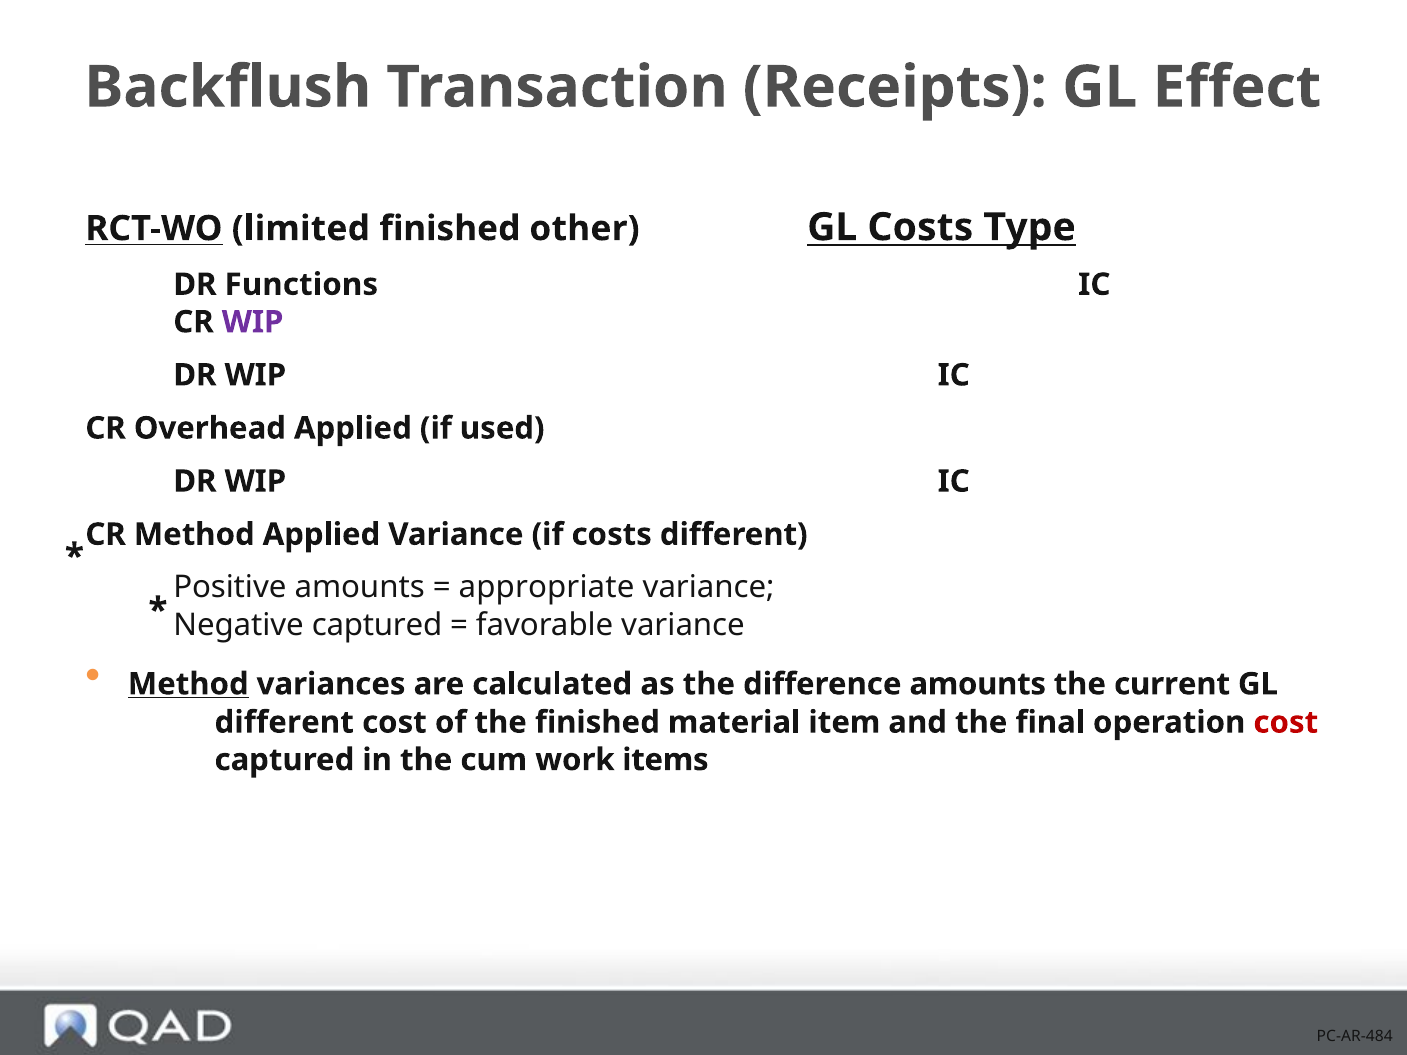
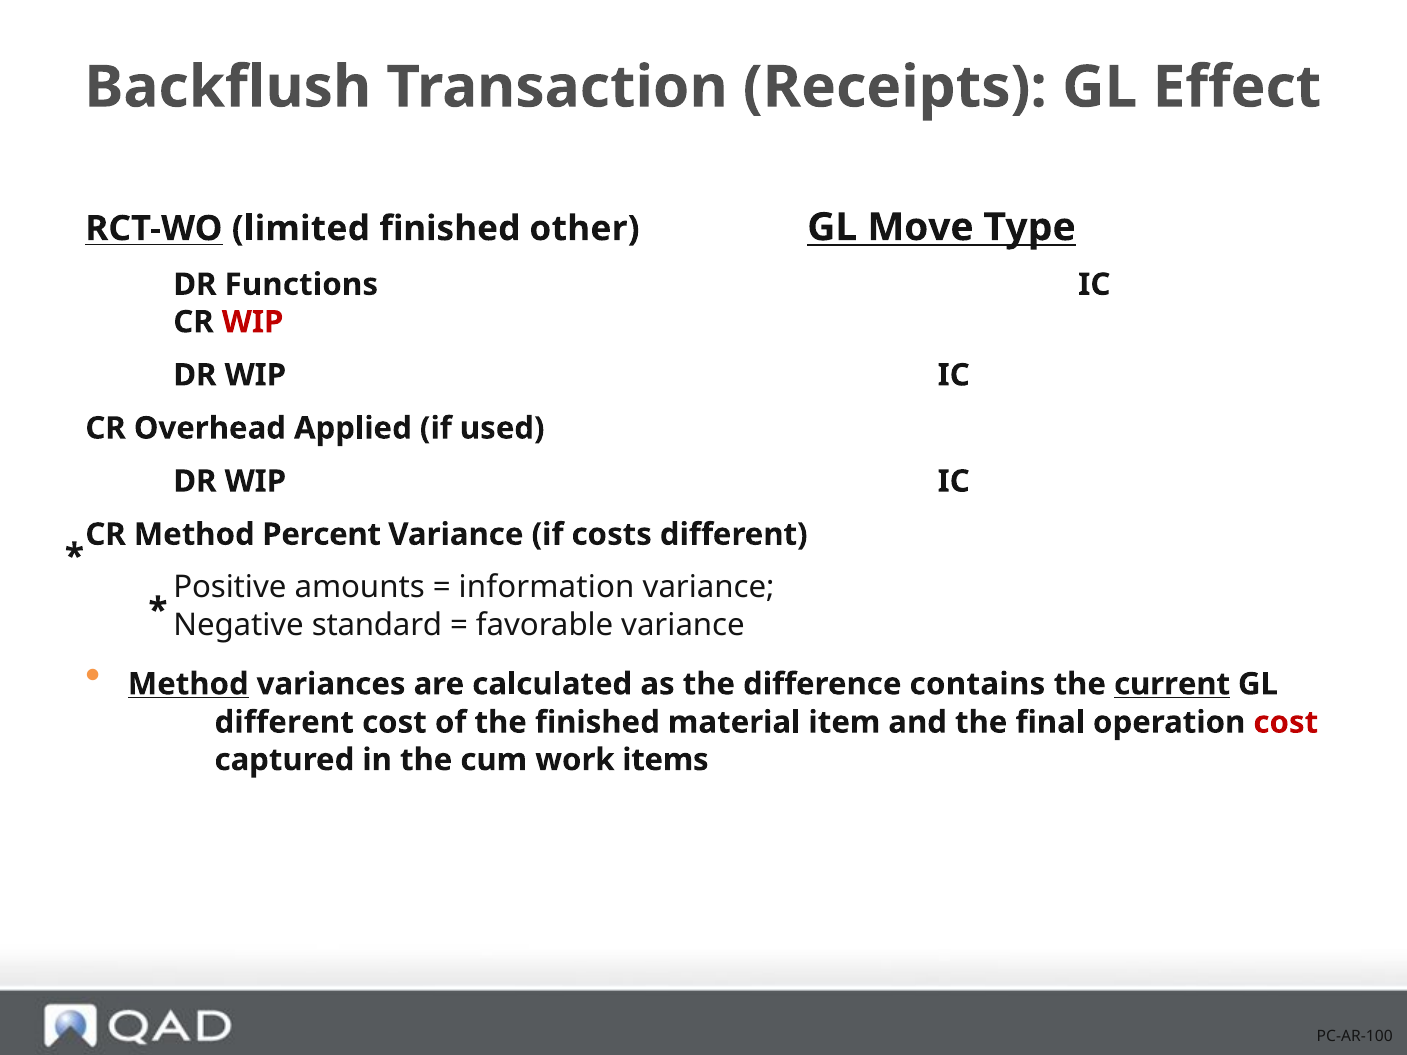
GL Costs: Costs -> Move
WIP at (253, 322) colour: purple -> red
Method Applied: Applied -> Percent
appropriate: appropriate -> information
Negative captured: captured -> standard
difference amounts: amounts -> contains
current underline: none -> present
PC-AR-484: PC-AR-484 -> PC-AR-100
